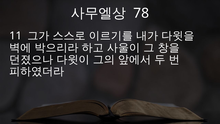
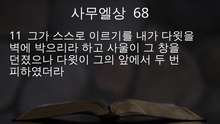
78: 78 -> 68
